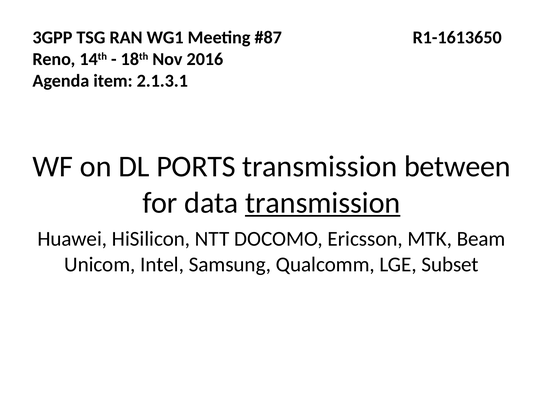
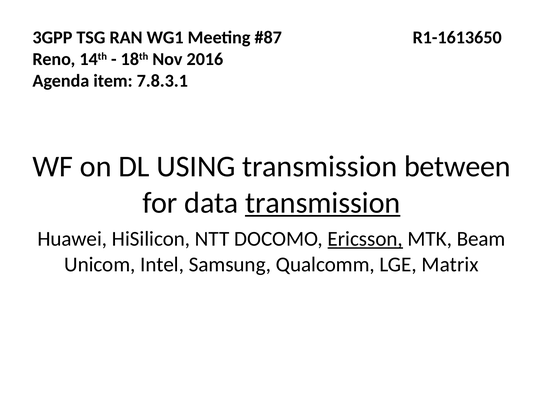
2.1.3.1: 2.1.3.1 -> 7.8.3.1
PORTS: PORTS -> USING
Ericsson underline: none -> present
Subset: Subset -> Matrix
